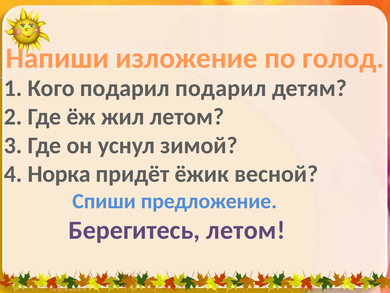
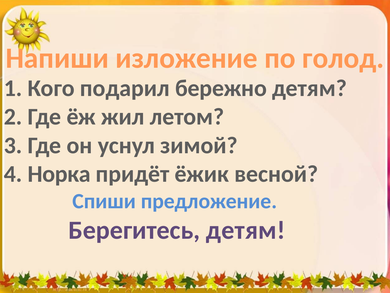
подарил подарил: подарил -> бережно
Берегитесь летом: летом -> детям
